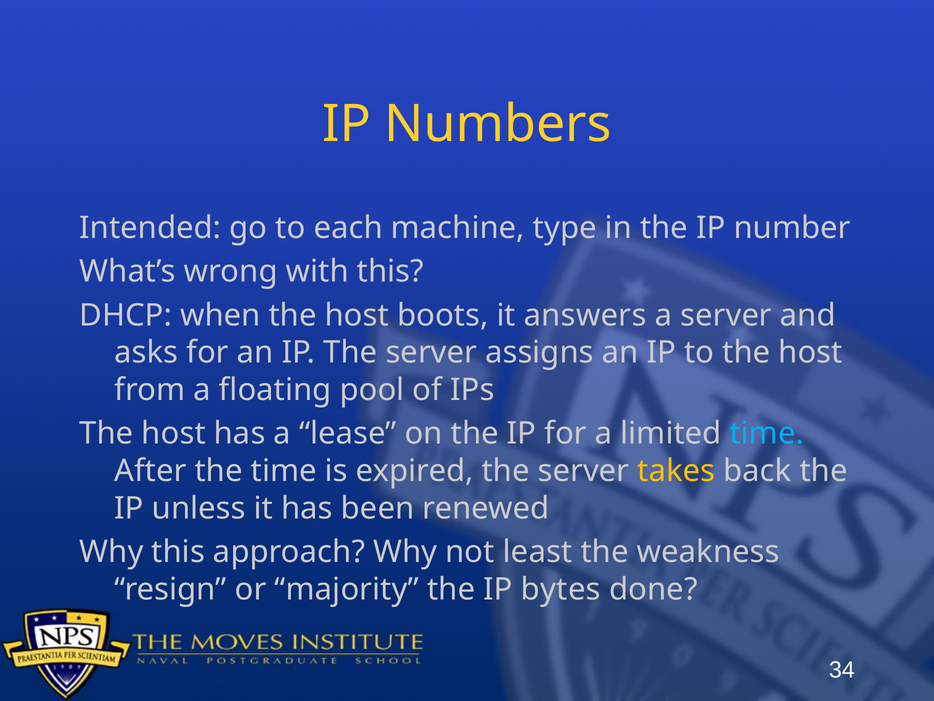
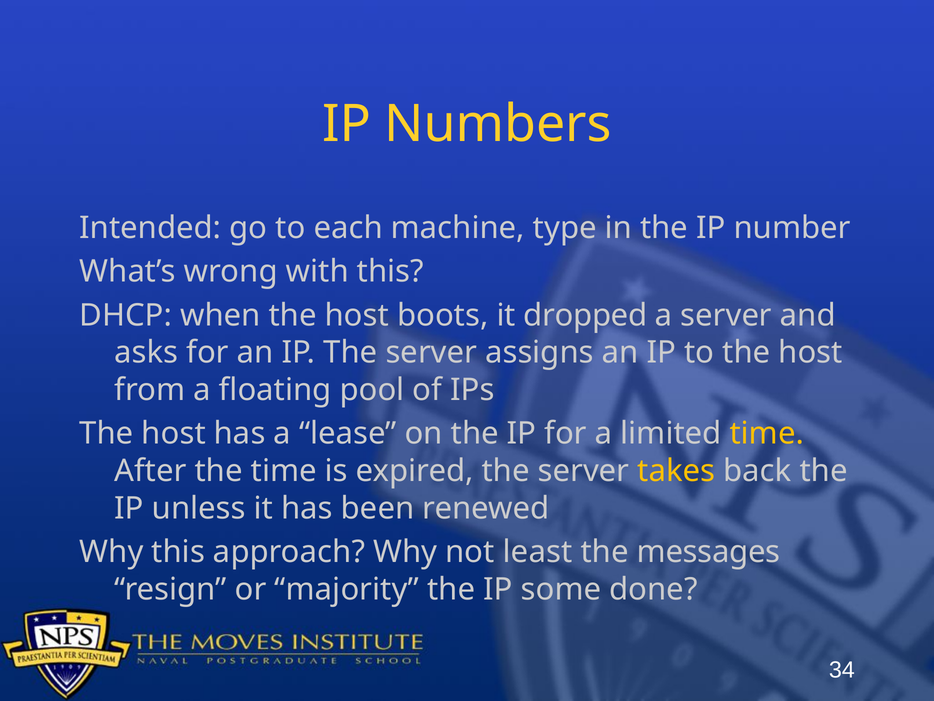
answers: answers -> dropped
time at (767, 433) colour: light blue -> yellow
weakness: weakness -> messages
bytes: bytes -> some
